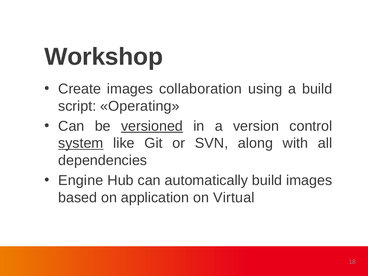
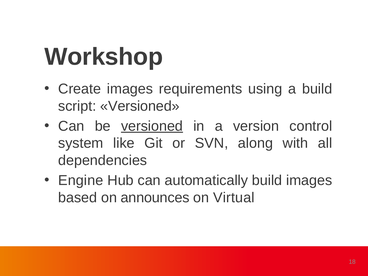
collaboration: collaboration -> requirements
script Operating: Operating -> Versioned
system underline: present -> none
application: application -> announces
